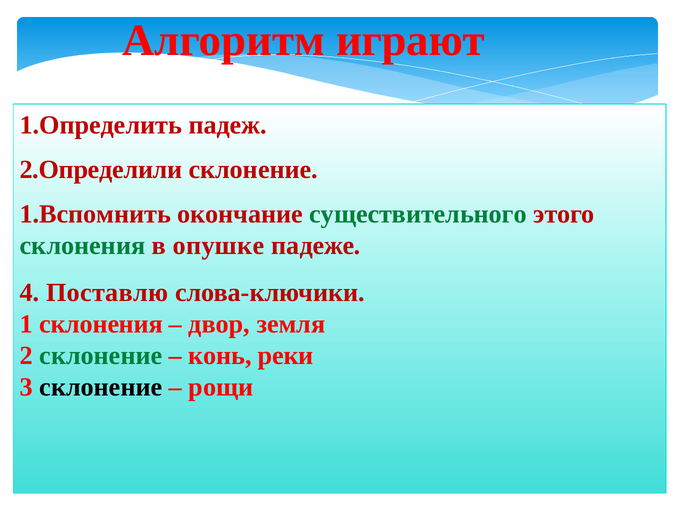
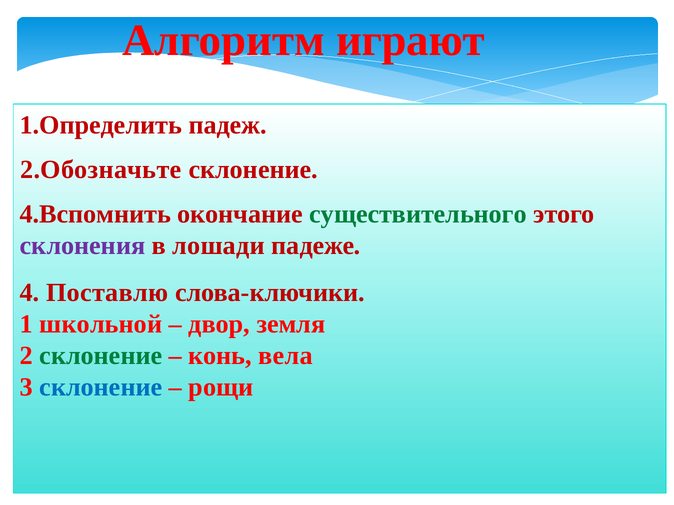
2.Определили: 2.Определили -> 2.Обозначьте
1.Вспомнить: 1.Вспомнить -> 4.Вспомнить
склонения at (83, 246) colour: green -> purple
опушке: опушке -> лошади
1 склонения: склонения -> школьной
реки: реки -> вела
склонение at (101, 387) colour: black -> blue
